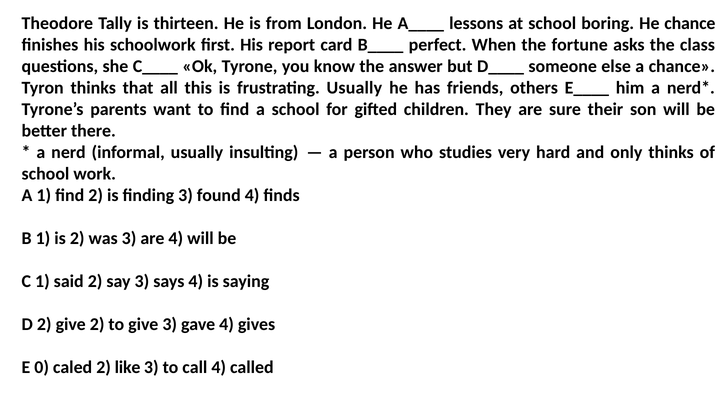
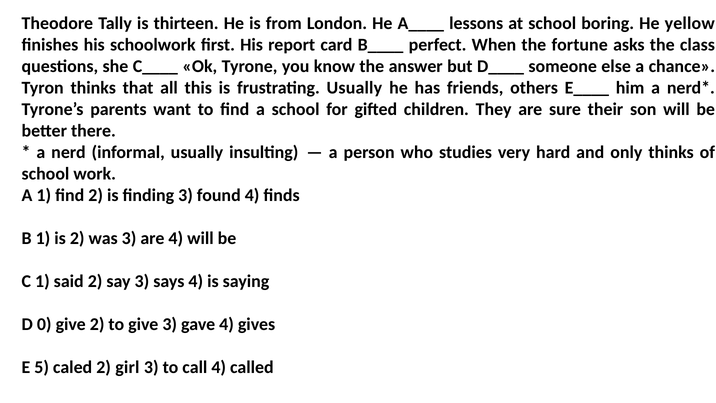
He chance: chance -> yellow
D 2: 2 -> 0
0: 0 -> 5
like: like -> girl
